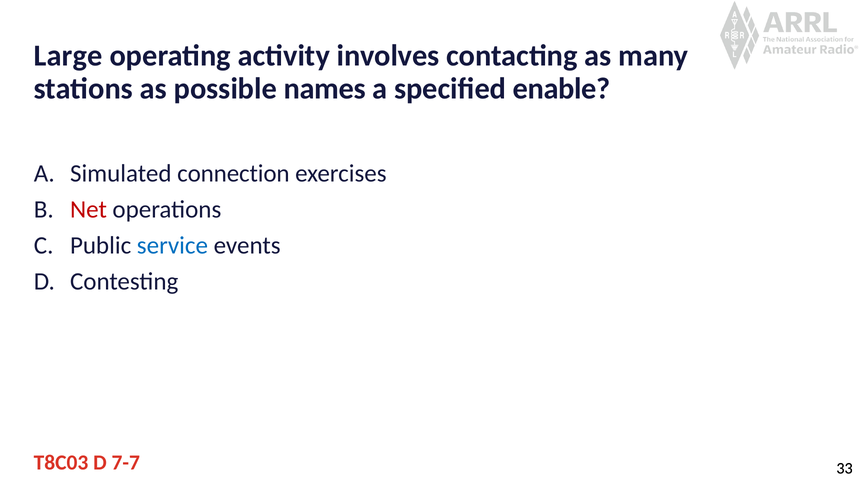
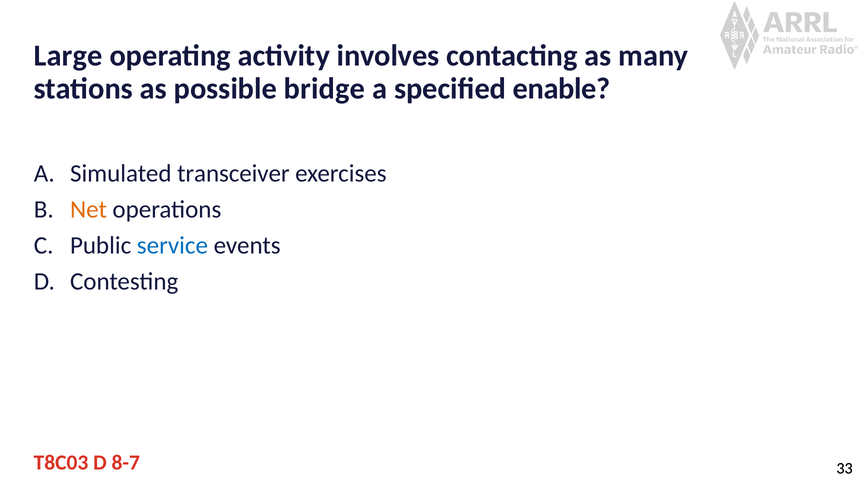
names: names -> bridge
connection: connection -> transceiver
Net colour: red -> orange
7-7: 7-7 -> 8-7
